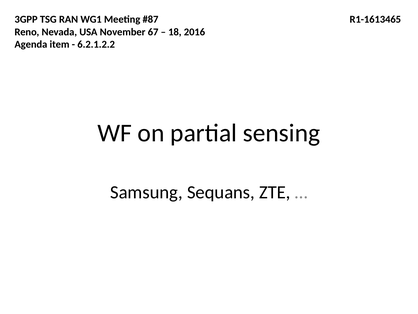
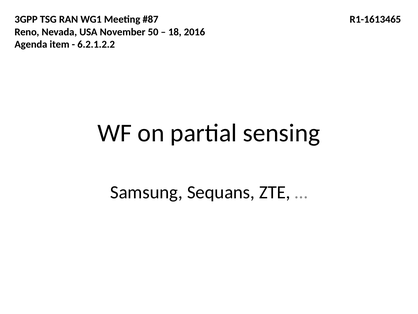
67: 67 -> 50
